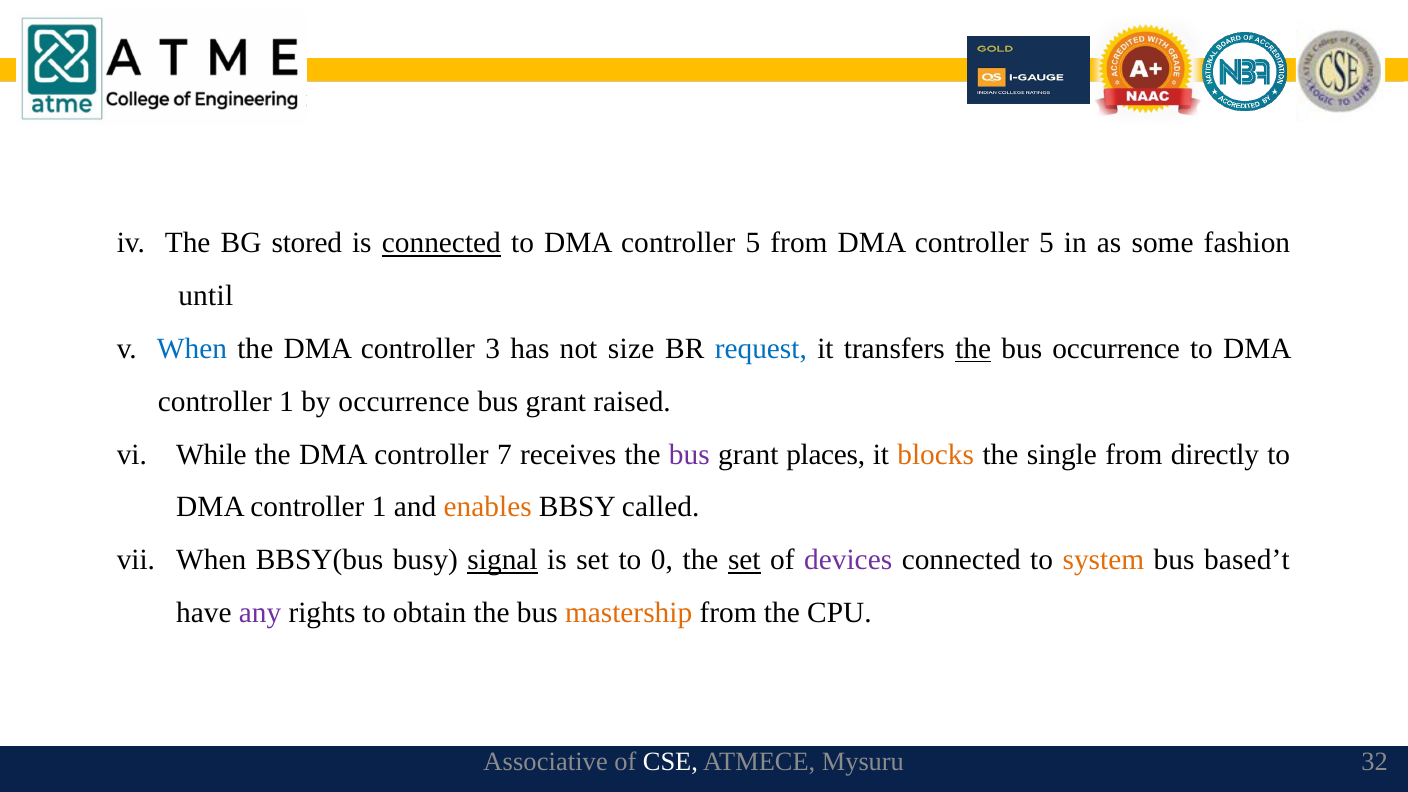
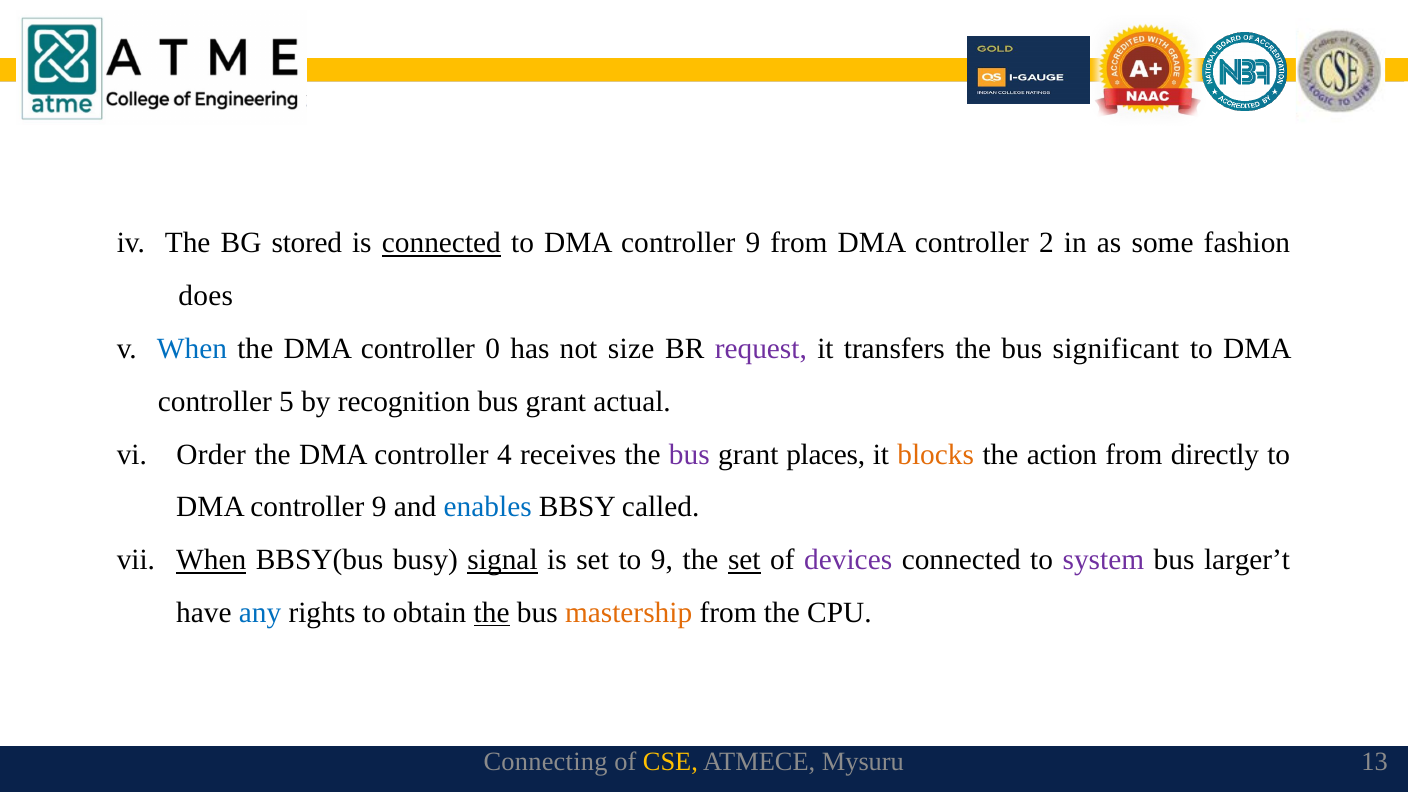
5 at (753, 243): 5 -> 9
from DMA controller 5: 5 -> 2
until: until -> does
3: 3 -> 0
request colour: blue -> purple
the at (973, 349) underline: present -> none
bus occurrence: occurrence -> significant
1 at (287, 402): 1 -> 5
by occurrence: occurrence -> recognition
raised: raised -> actual
While: While -> Order
7: 7 -> 4
single: single -> action
1 at (379, 507): 1 -> 9
enables colour: orange -> blue
When at (211, 560) underline: none -> present
to 0: 0 -> 9
system colour: orange -> purple
based’t: based’t -> larger’t
any colour: purple -> blue
the at (492, 613) underline: none -> present
Associative: Associative -> Connecting
CSE colour: white -> yellow
32: 32 -> 13
